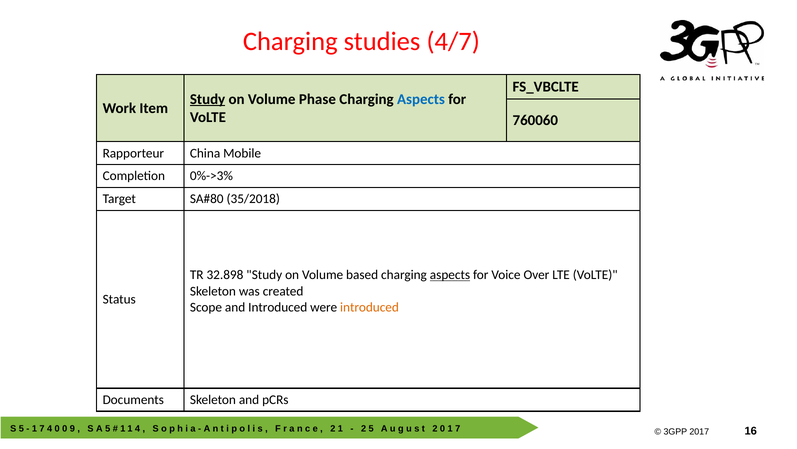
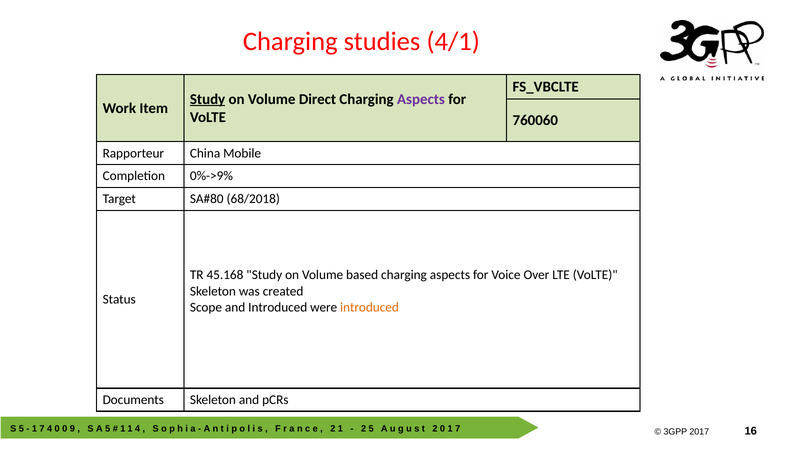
4/7: 4/7 -> 4/1
Phase: Phase -> Direct
Aspects at (421, 99) colour: blue -> purple
0%->3%: 0%->3% -> 0%->9%
35/2018: 35/2018 -> 68/2018
32.898: 32.898 -> 45.168
aspects at (450, 275) underline: present -> none
